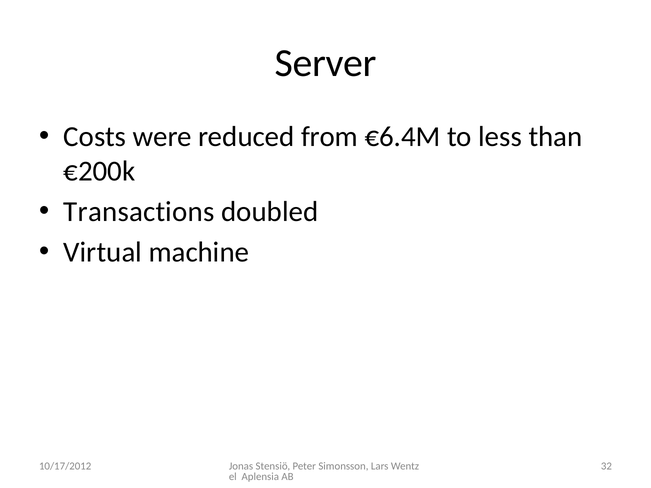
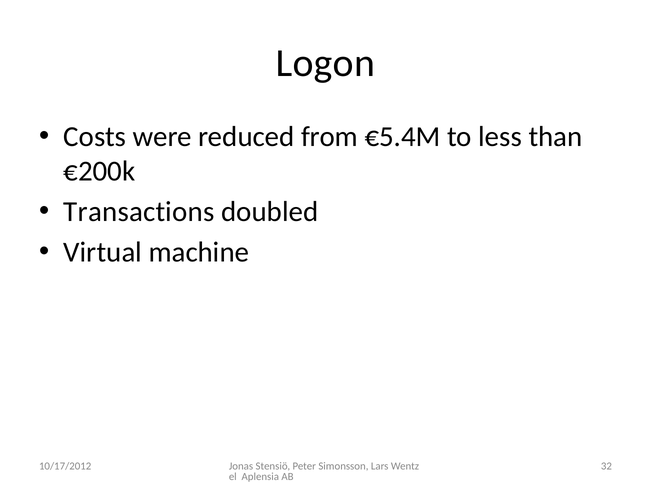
Server: Server -> Logon
€6.4M: €6.4M -> €5.4M
